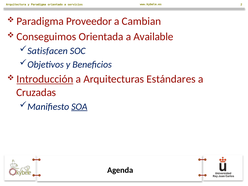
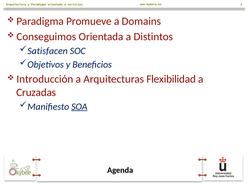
Proveedor: Proveedor -> Promueve
Cambian: Cambian -> Domains
Available: Available -> Distintos
Introducción underline: present -> none
Estándares: Estándares -> Flexibilidad
